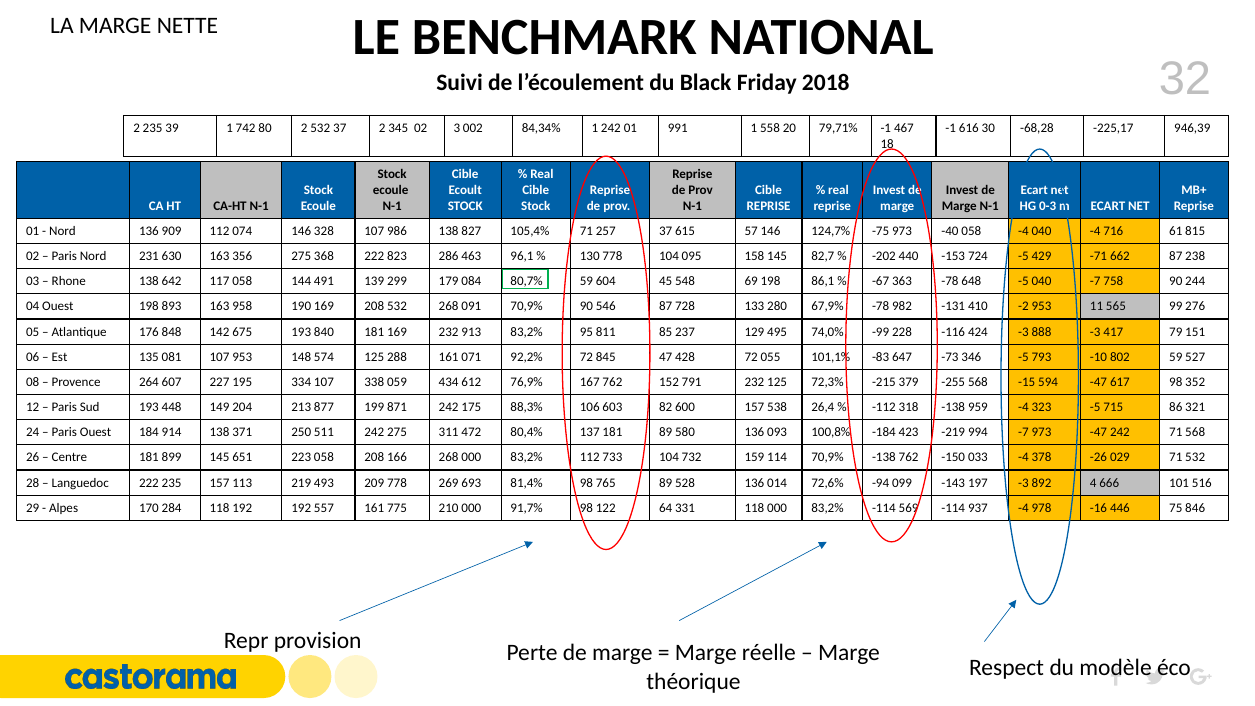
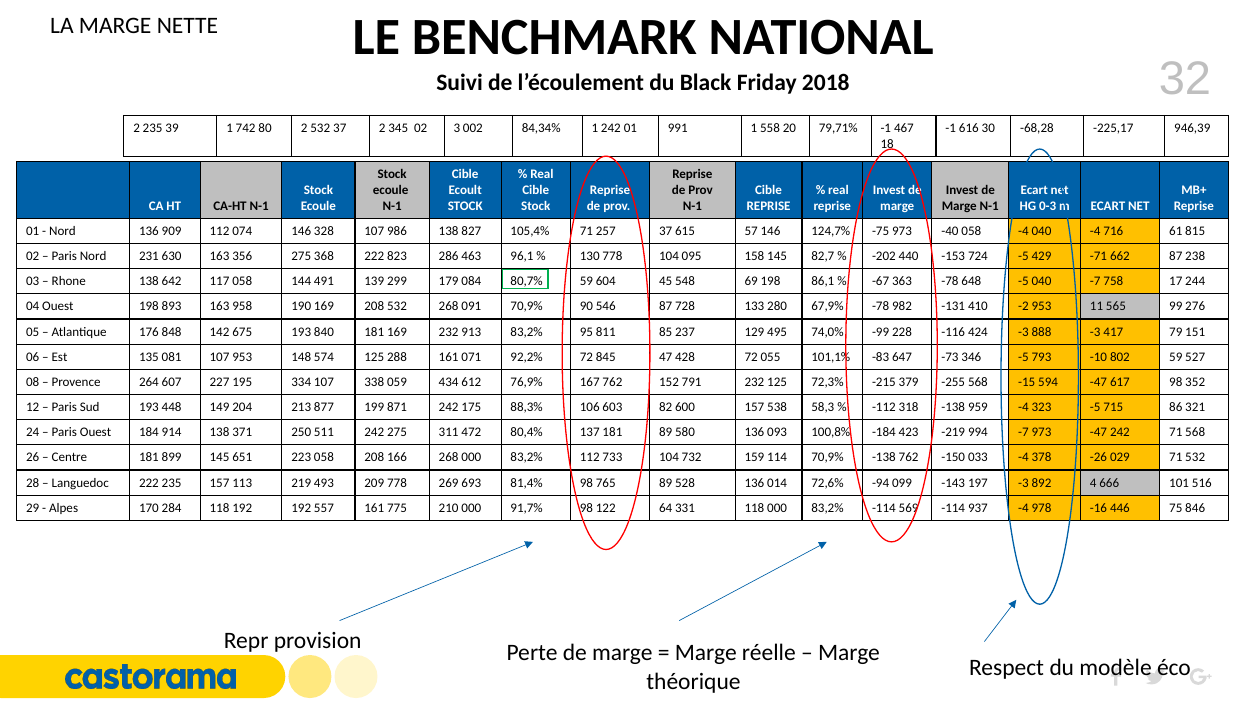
758 90: 90 -> 17
26,4: 26,4 -> 58,3
